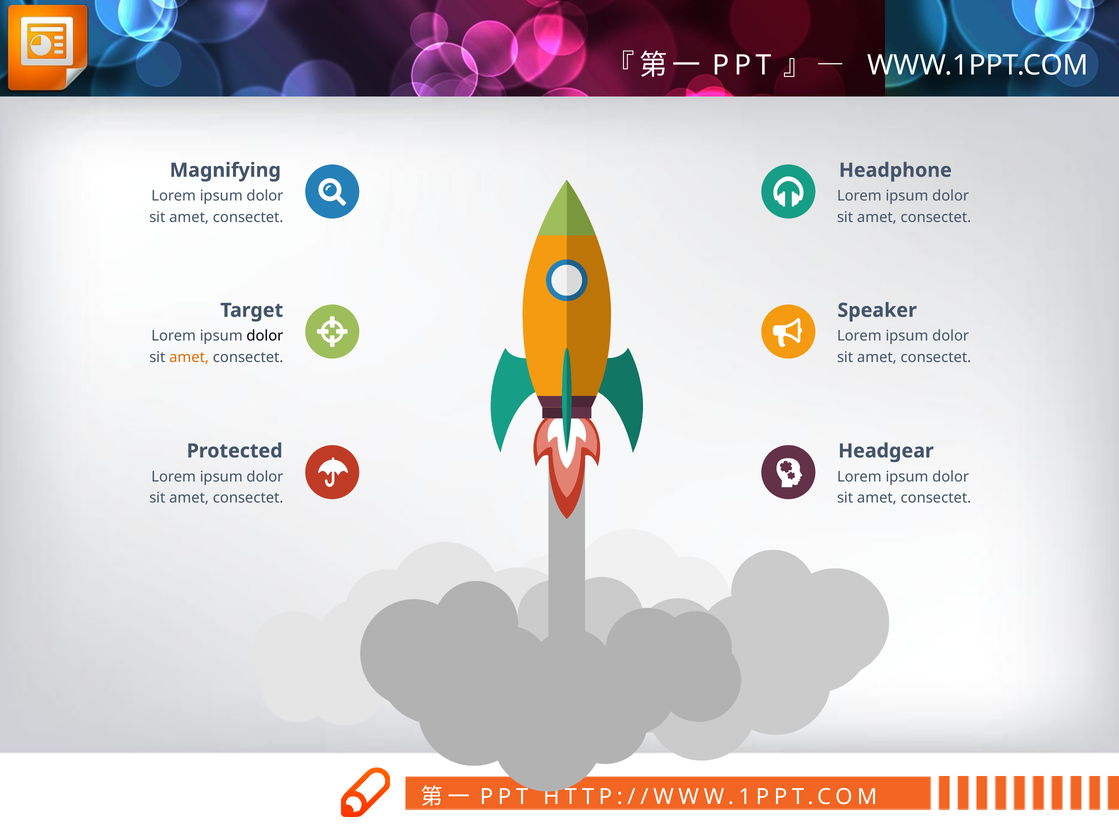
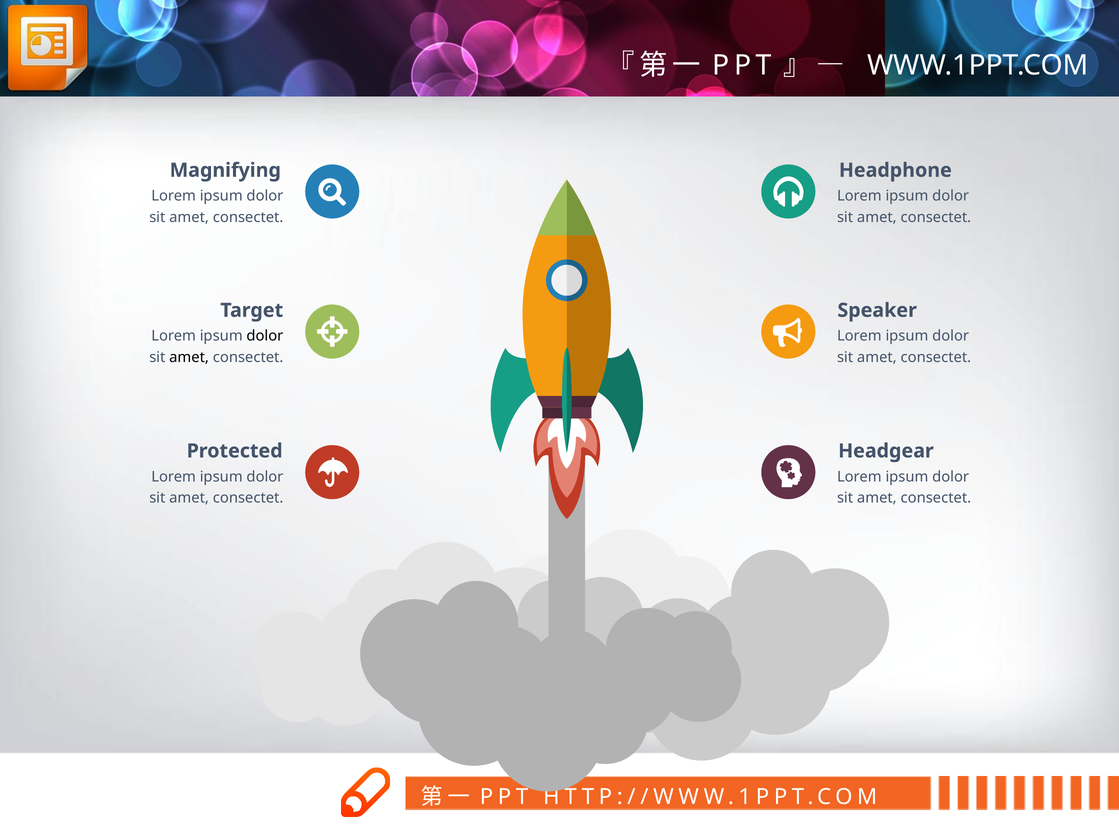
amet at (189, 357) colour: orange -> black
